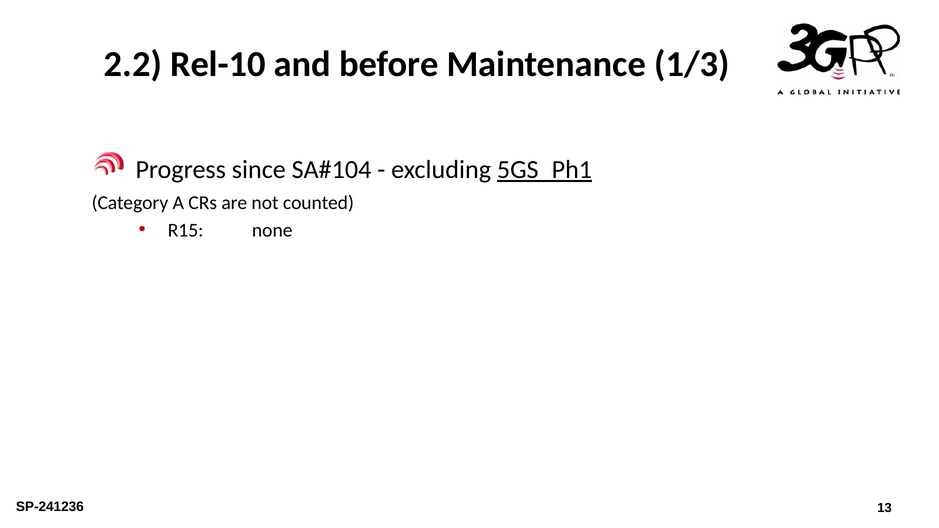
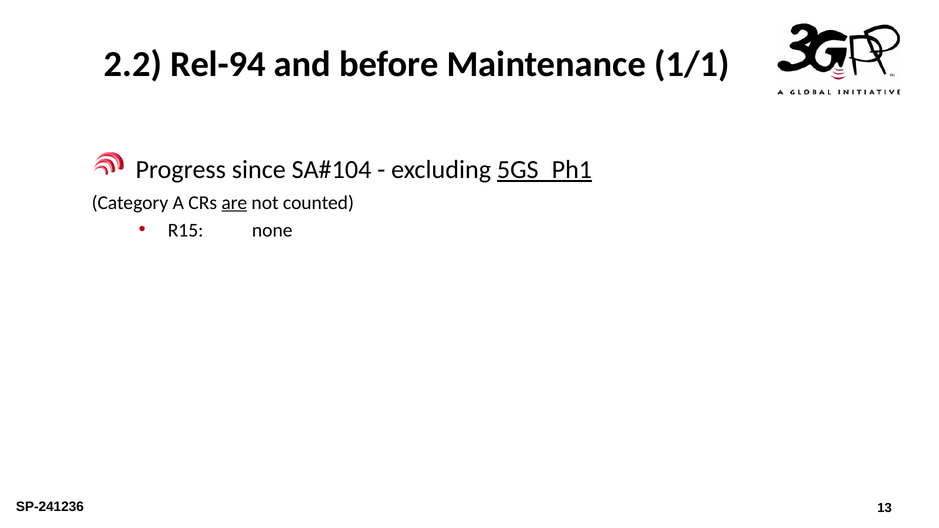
Rel-10: Rel-10 -> Rel-94
1/3: 1/3 -> 1/1
are underline: none -> present
